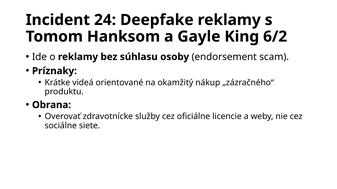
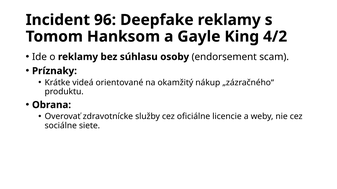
24: 24 -> 96
6/2: 6/2 -> 4/2
